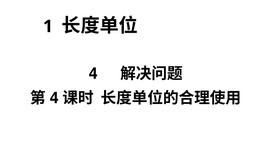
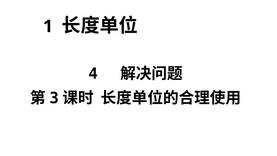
4 at (54, 98): 4 -> 3
